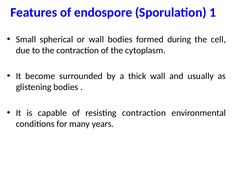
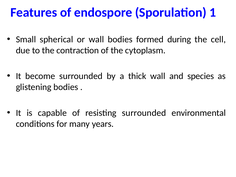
usually: usually -> species
resisting contraction: contraction -> surrounded
